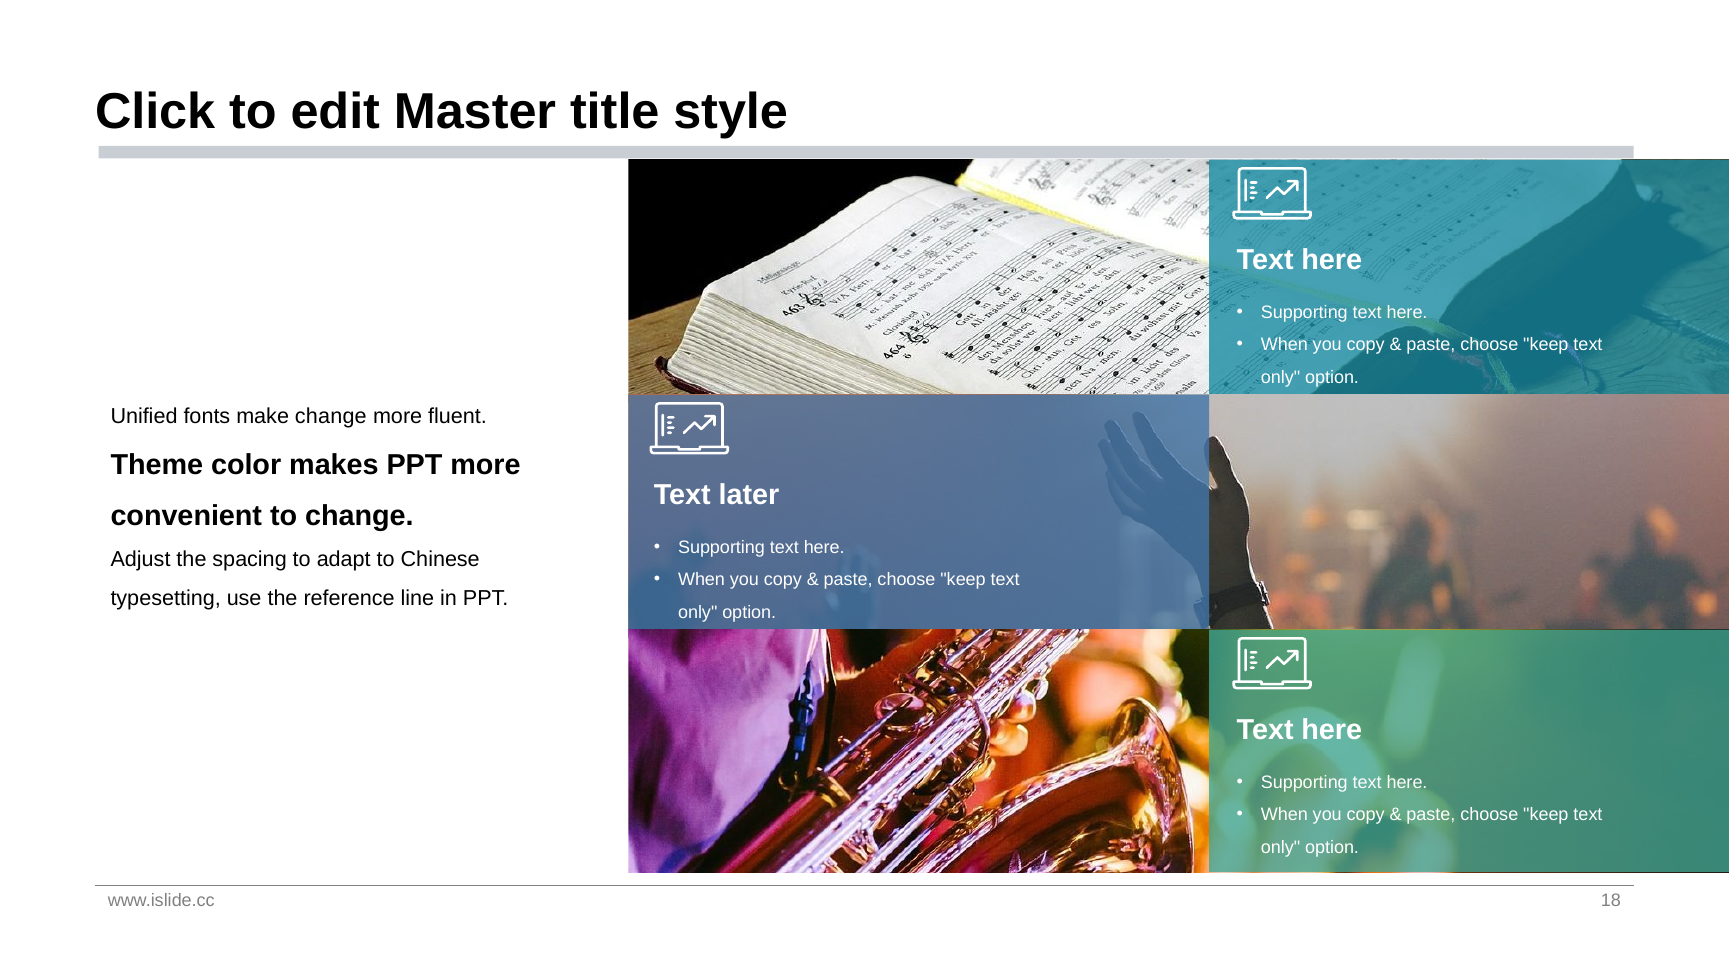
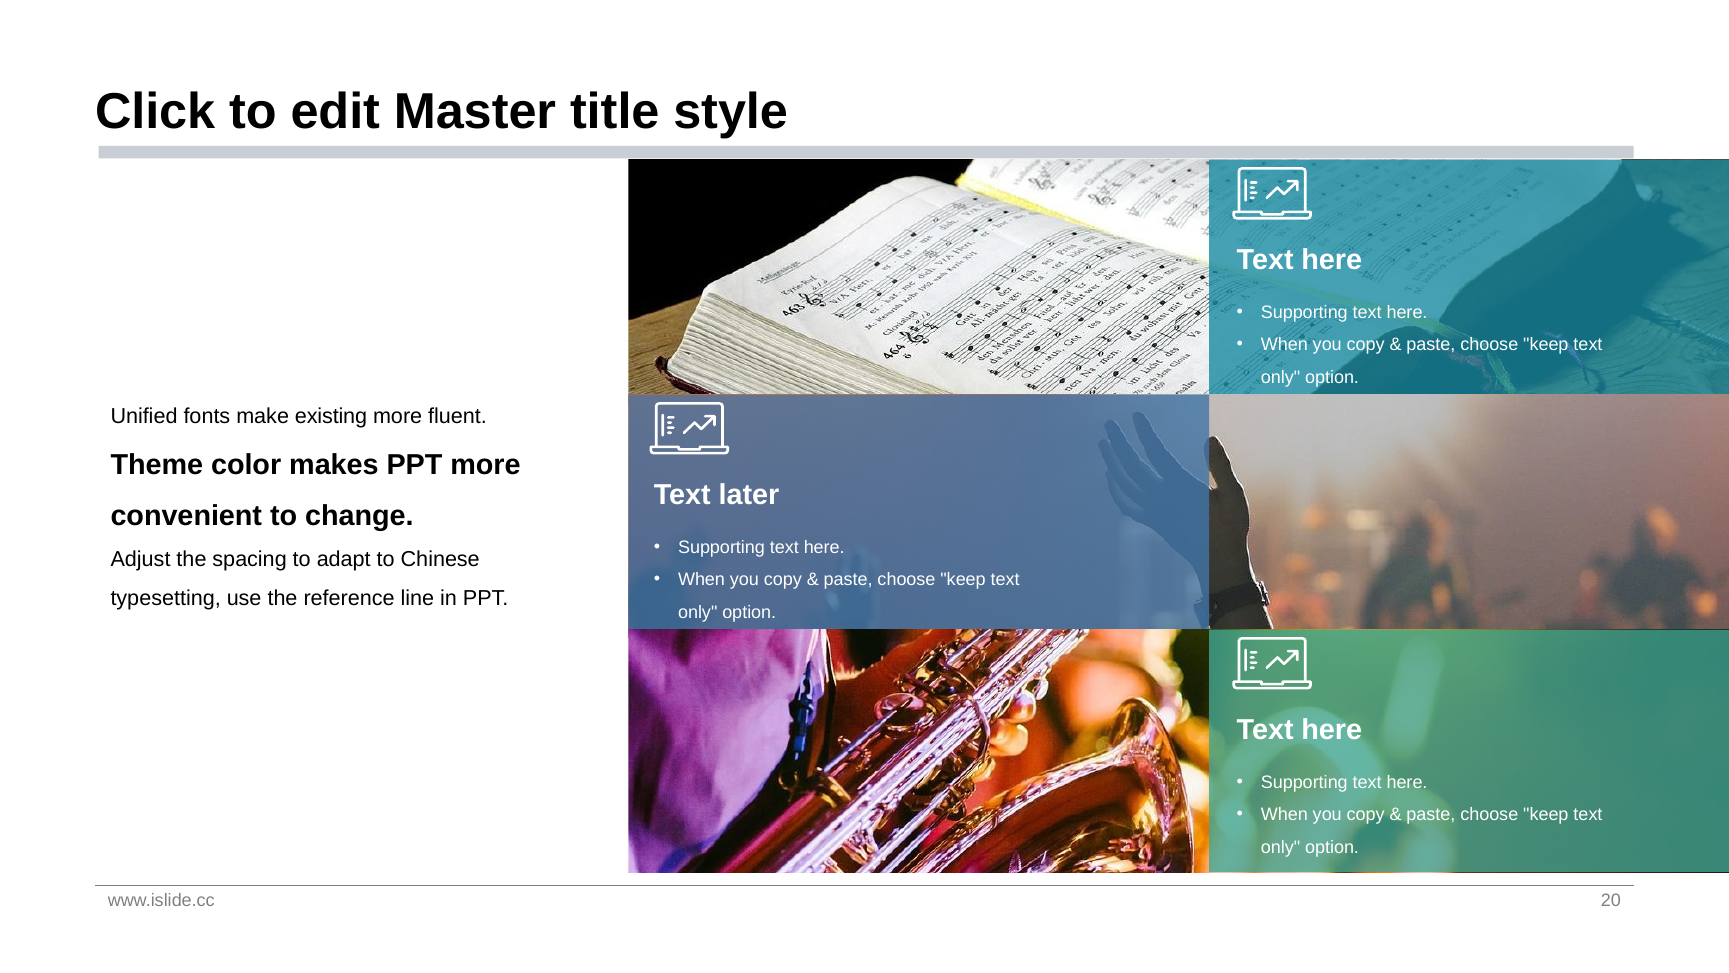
make change: change -> existing
18: 18 -> 20
